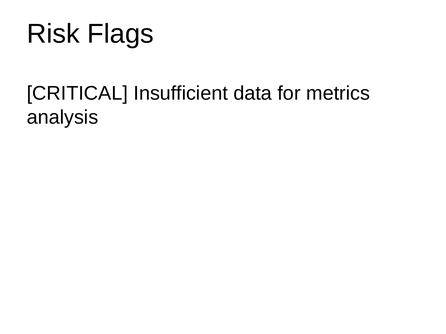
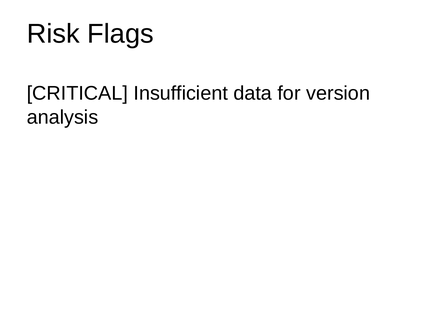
metrics: metrics -> version
